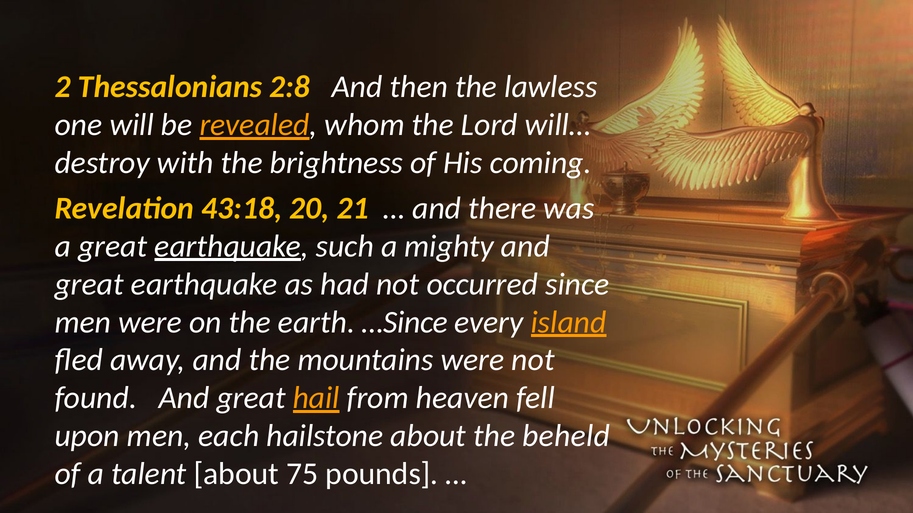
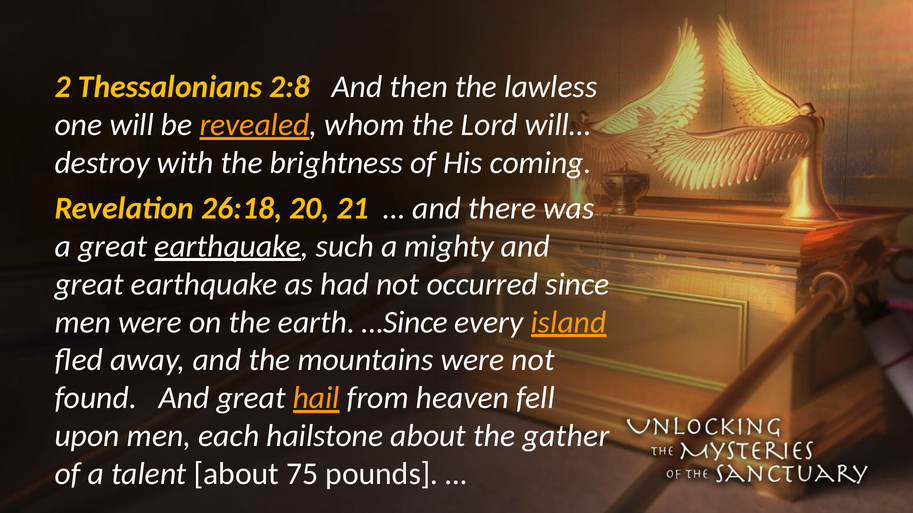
43:18: 43:18 -> 26:18
beheld: beheld -> gather
